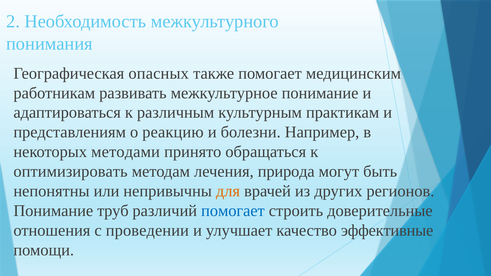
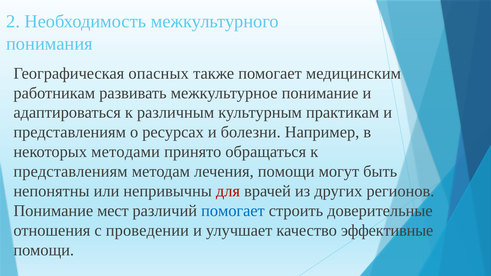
реакцию: реакцию -> ресурсах
оптимизировать at (71, 172): оптимизировать -> представлениям
лечения природа: природа -> помощи
для colour: orange -> red
труб: труб -> мест
